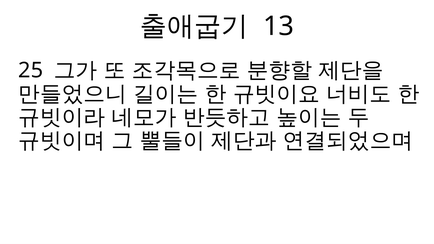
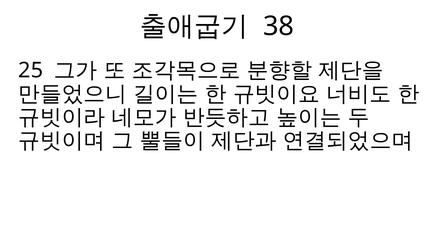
13: 13 -> 38
